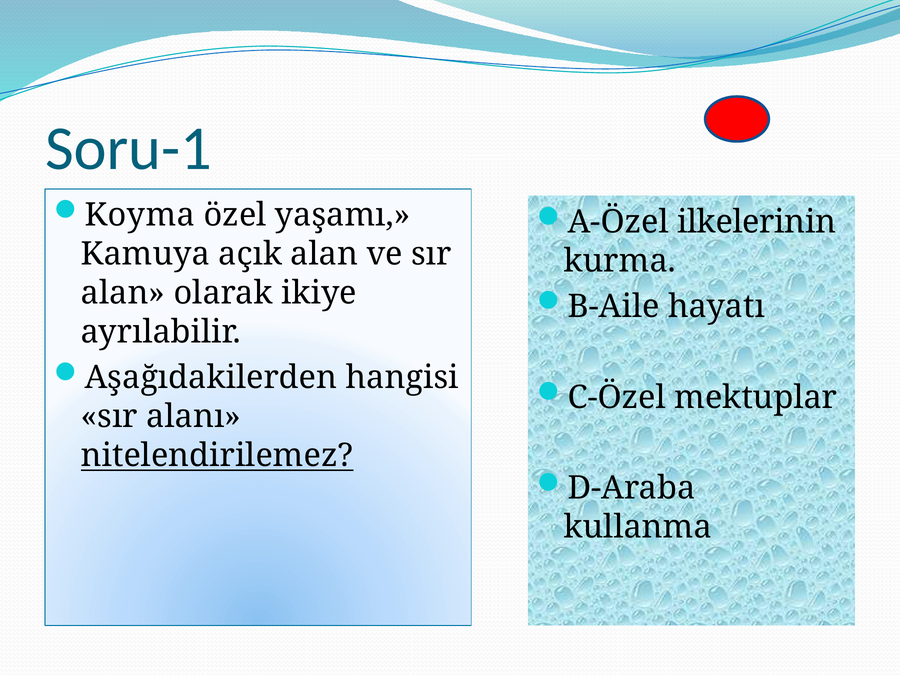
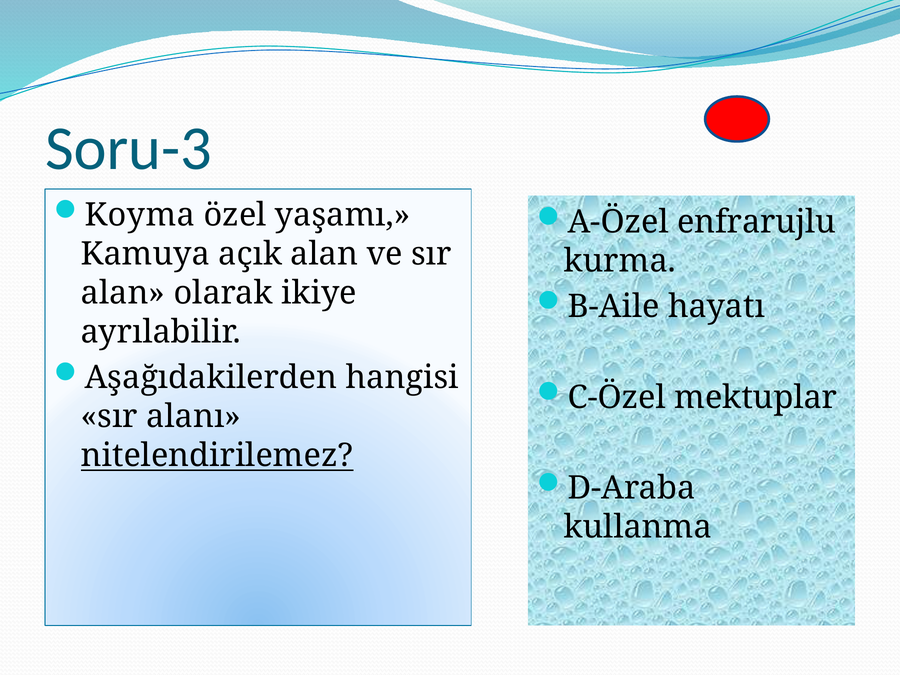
Soru-1: Soru-1 -> Soru-3
ilkelerinin: ilkelerinin -> enfrarujlu
